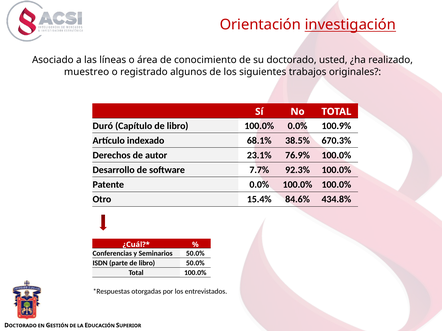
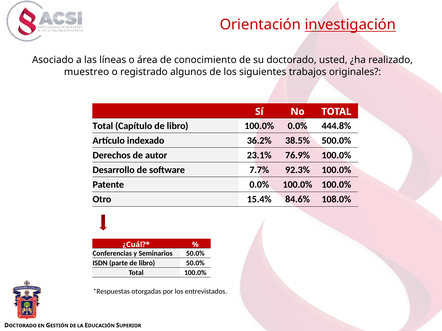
Duró at (103, 126): Duró -> Total
100.9%: 100.9% -> 444.8%
68.1%: 68.1% -> 36.2%
670.3%: 670.3% -> 500.0%
434.8%: 434.8% -> 108.0%
